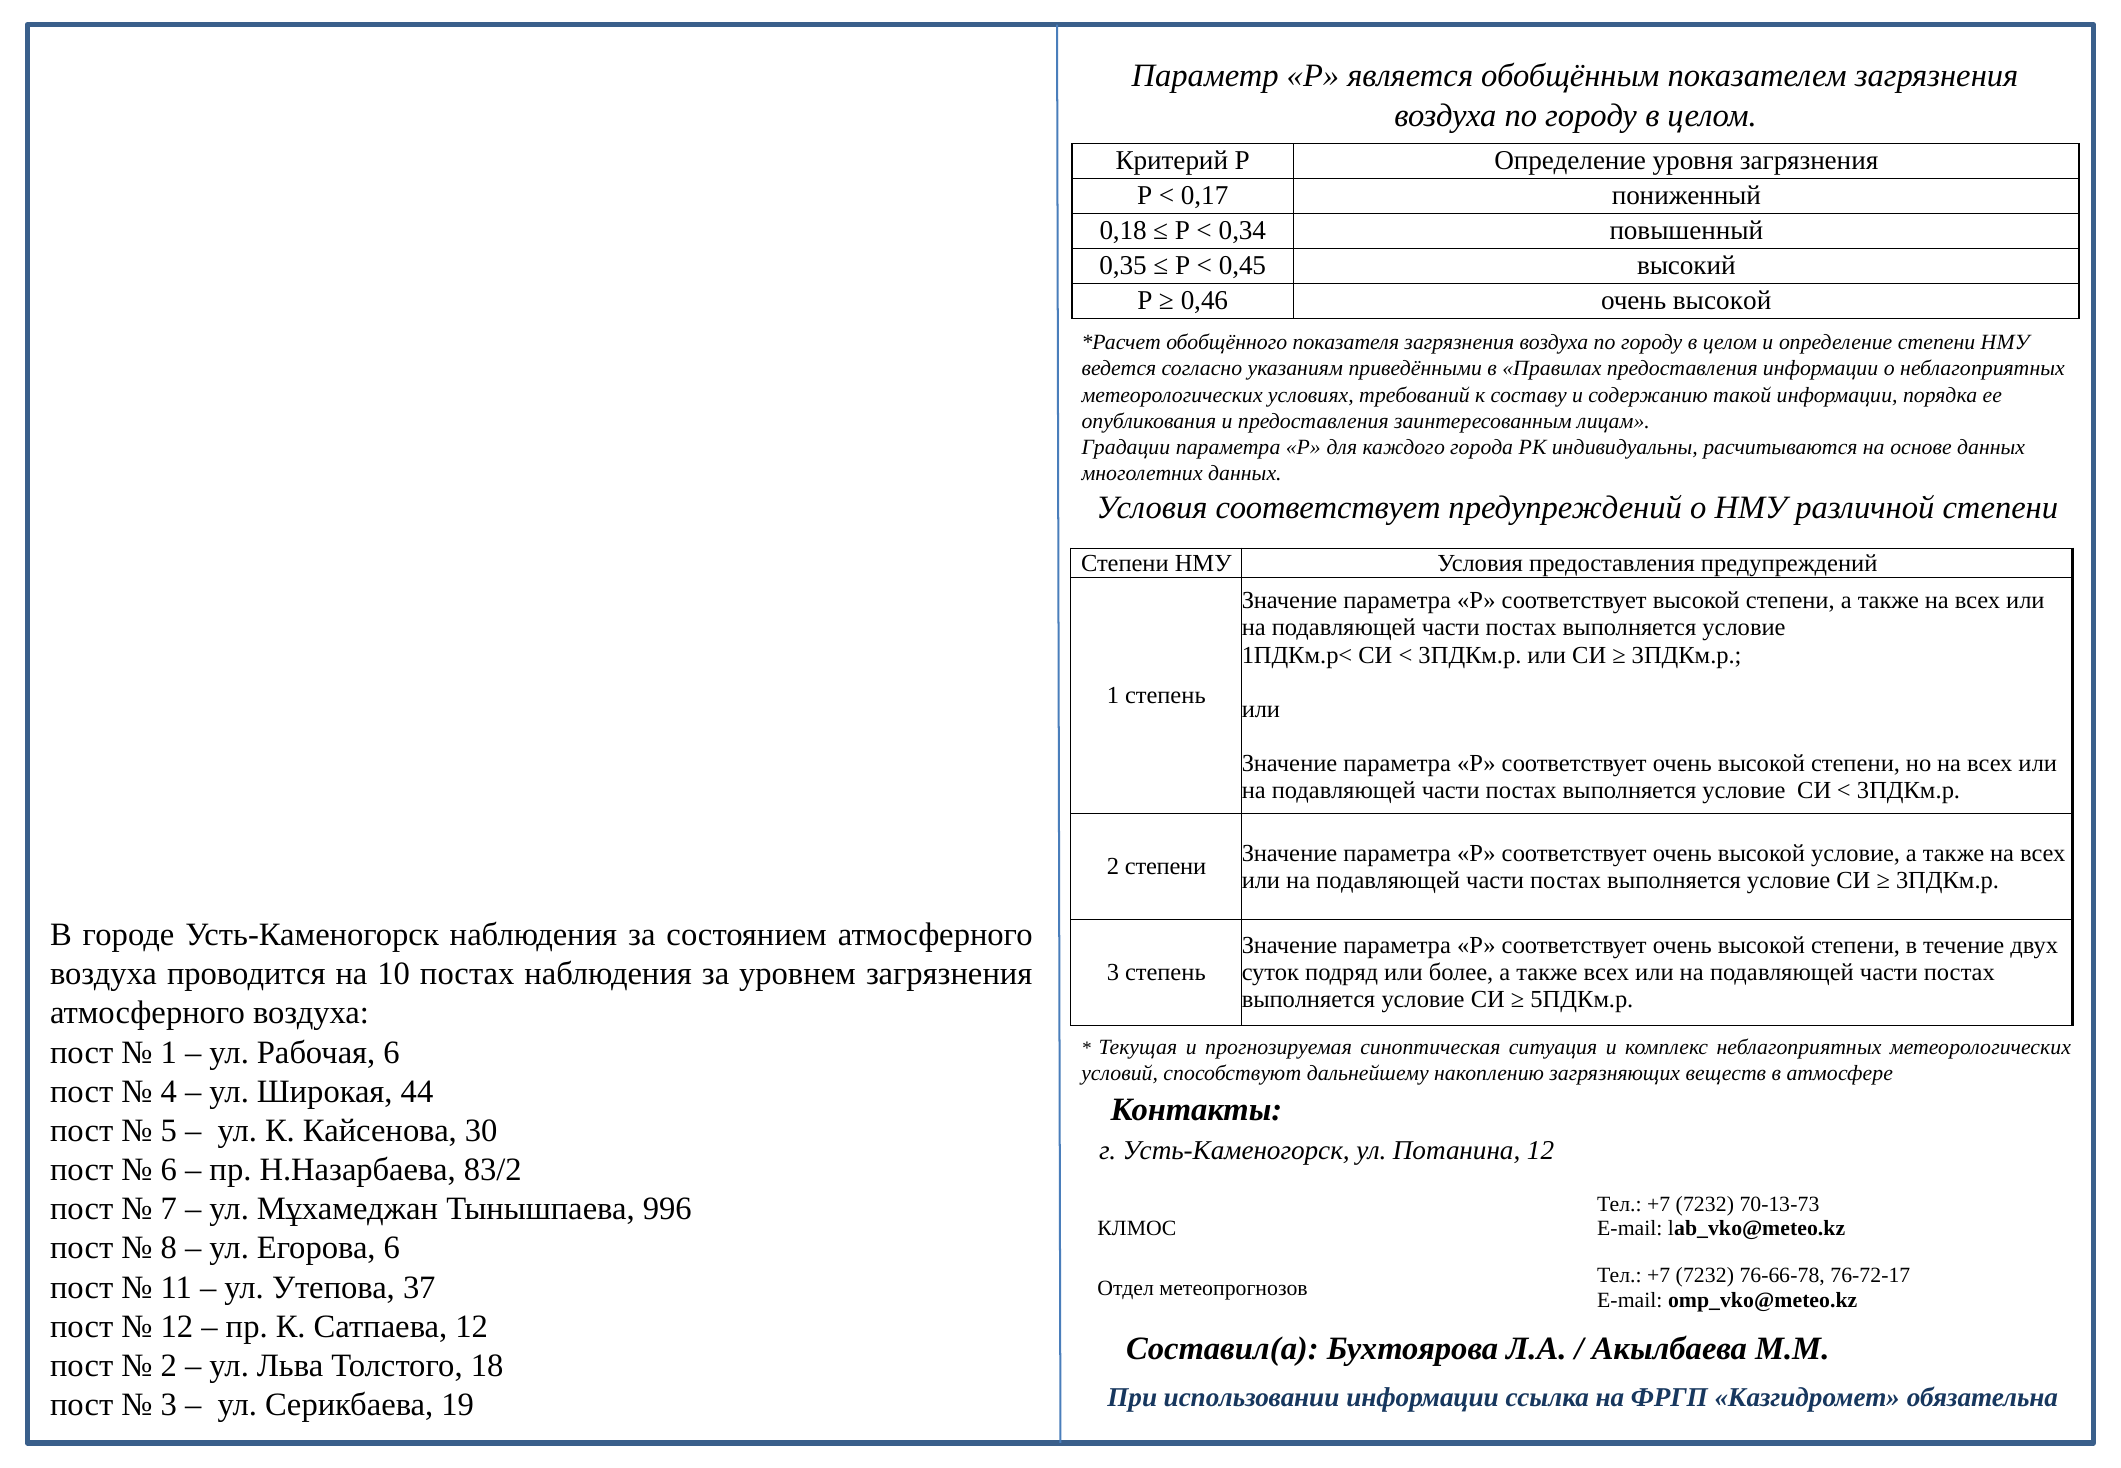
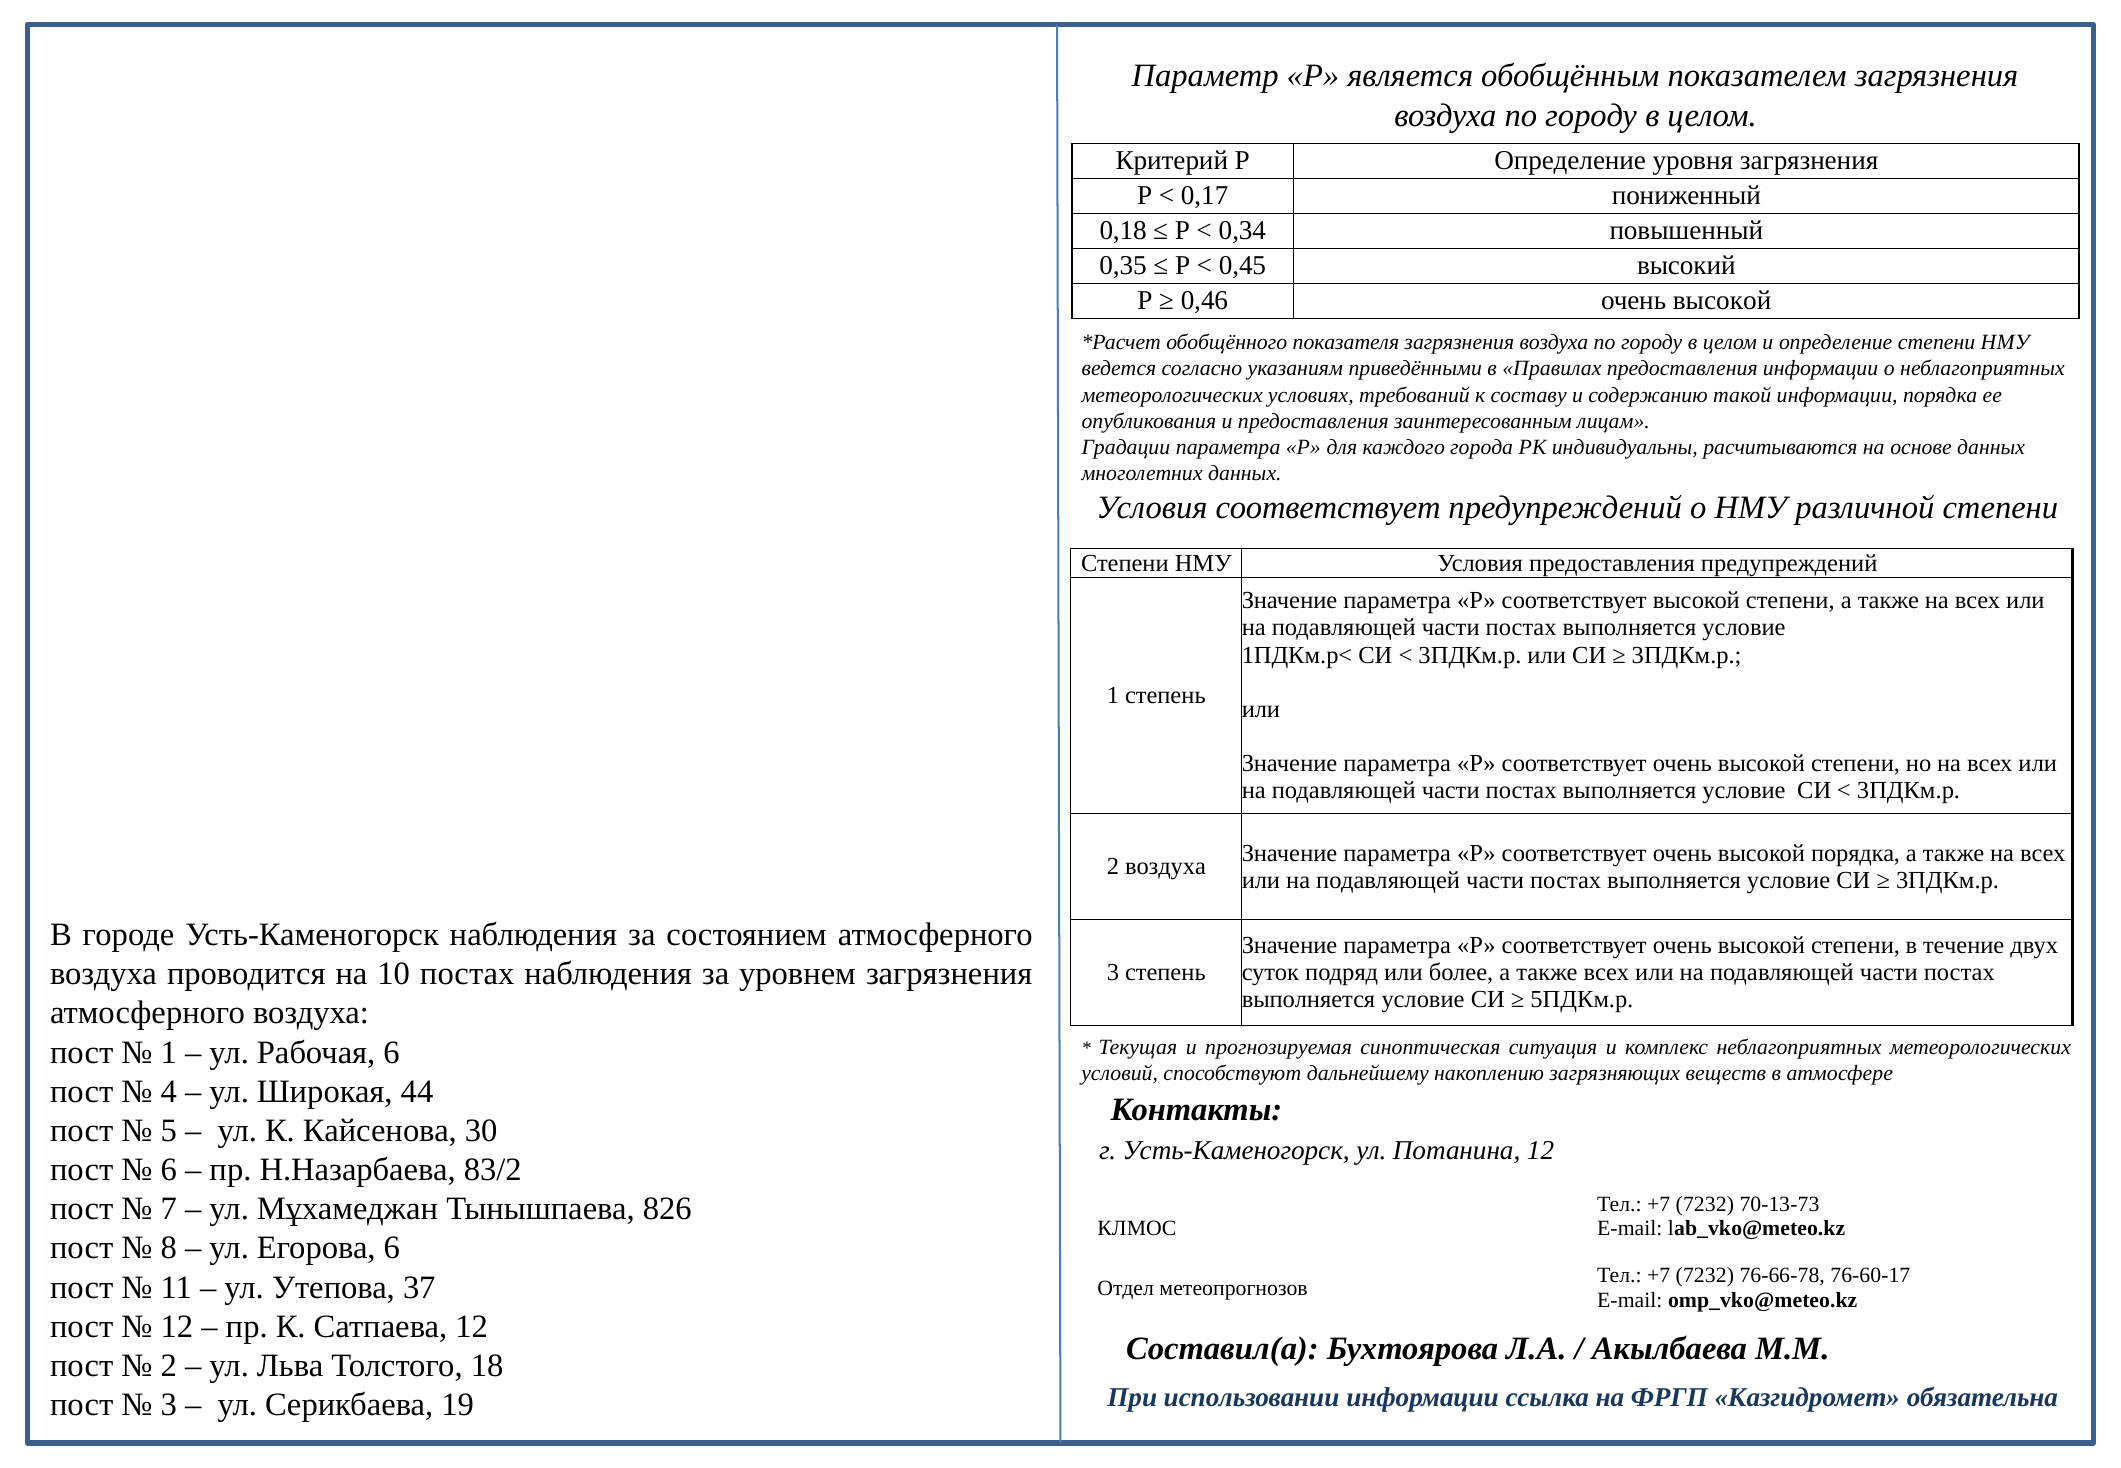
высокой условие: условие -> порядка
2 степени: степени -> воздуха
996: 996 -> 826
76-72-17: 76-72-17 -> 76-60-17
